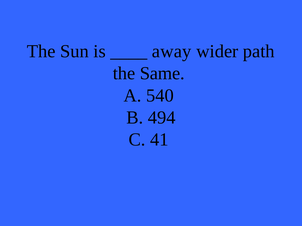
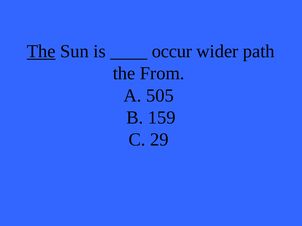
The at (41, 51) underline: none -> present
away: away -> occur
Same: Same -> From
540: 540 -> 505
494: 494 -> 159
41: 41 -> 29
